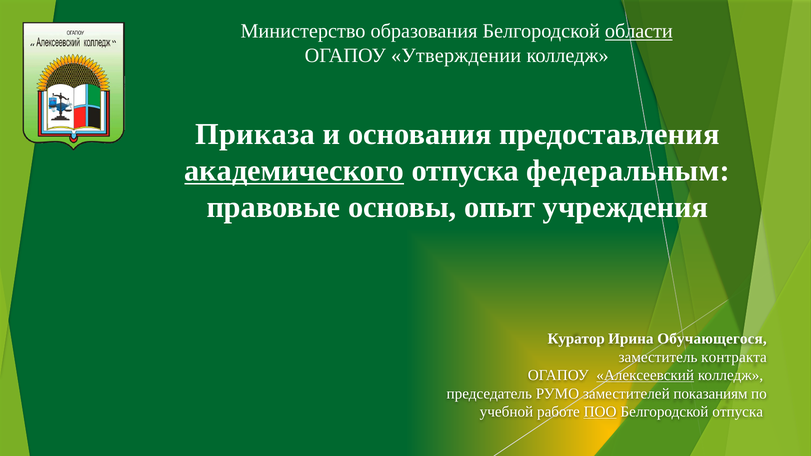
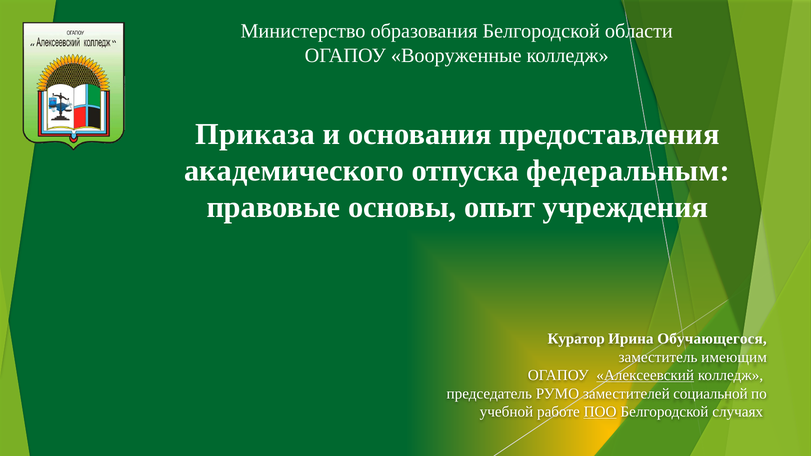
области underline: present -> none
Утверждении: Утверждении -> Вооруженные
академического underline: present -> none
контракта: контракта -> имеющим
показаниям: показаниям -> социальной
Белгородской отпуска: отпуска -> случаях
